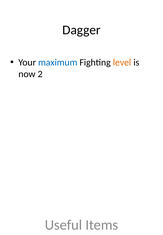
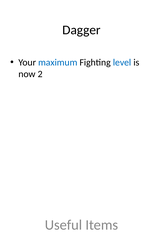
level colour: orange -> blue
